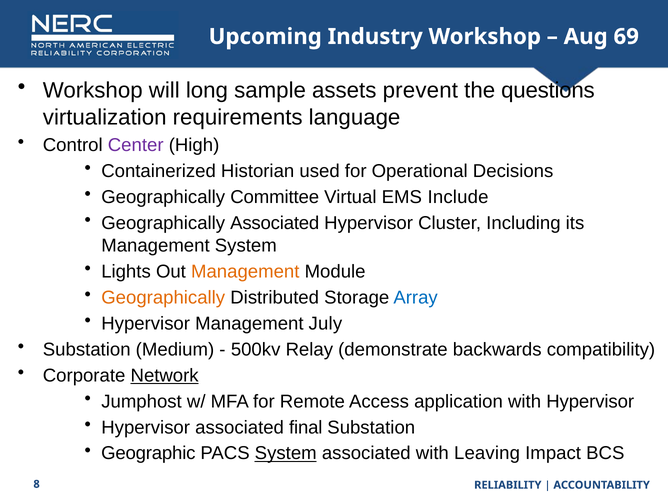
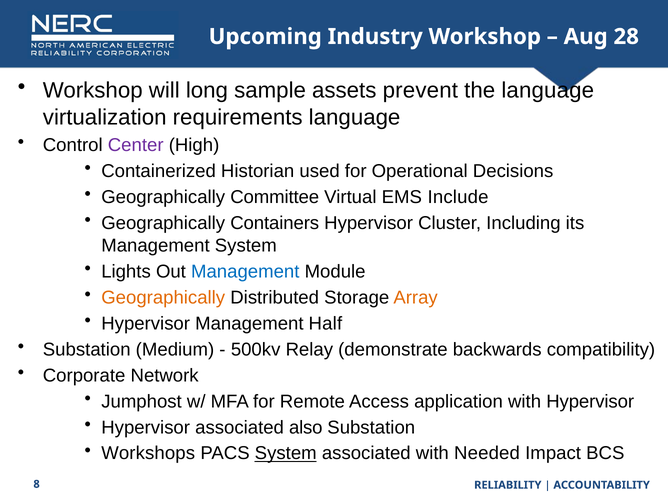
69: 69 -> 28
the questions: questions -> language
Geographically Associated: Associated -> Containers
Management at (245, 271) colour: orange -> blue
Array colour: blue -> orange
July: July -> Half
Network underline: present -> none
final: final -> also
Geographic: Geographic -> Workshops
Leaving: Leaving -> Needed
